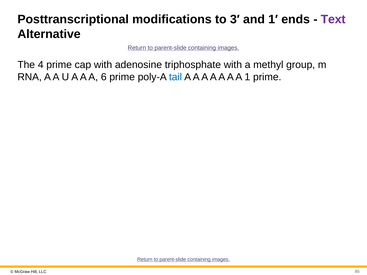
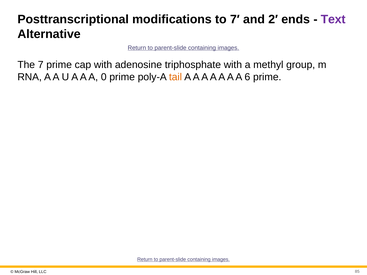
3′: 3′ -> 7′
1′: 1′ -> 2′
4: 4 -> 7
6: 6 -> 0
tail colour: blue -> orange
1: 1 -> 6
